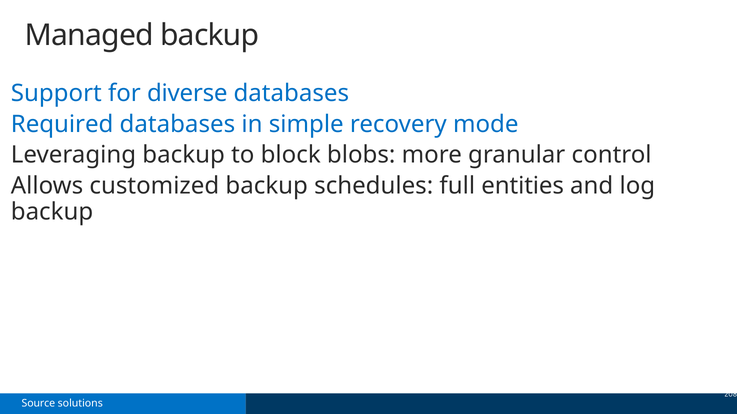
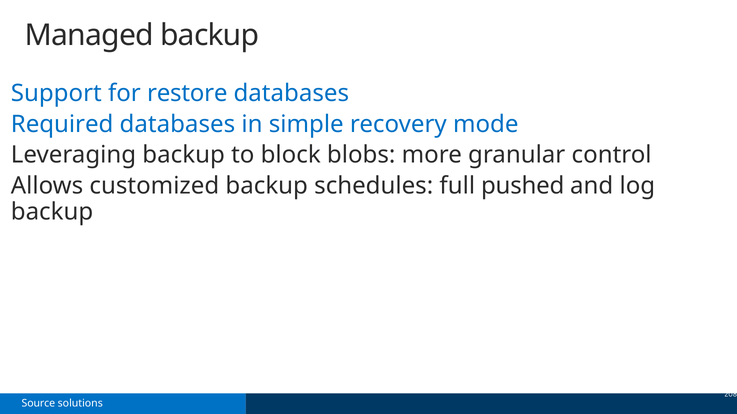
diverse: diverse -> restore
entities: entities -> pushed
